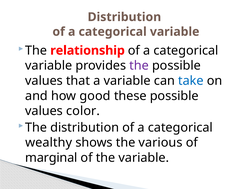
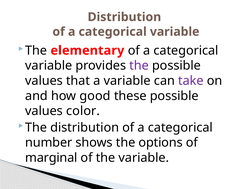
relationship: relationship -> elementary
take colour: blue -> purple
wealthy: wealthy -> number
various: various -> options
